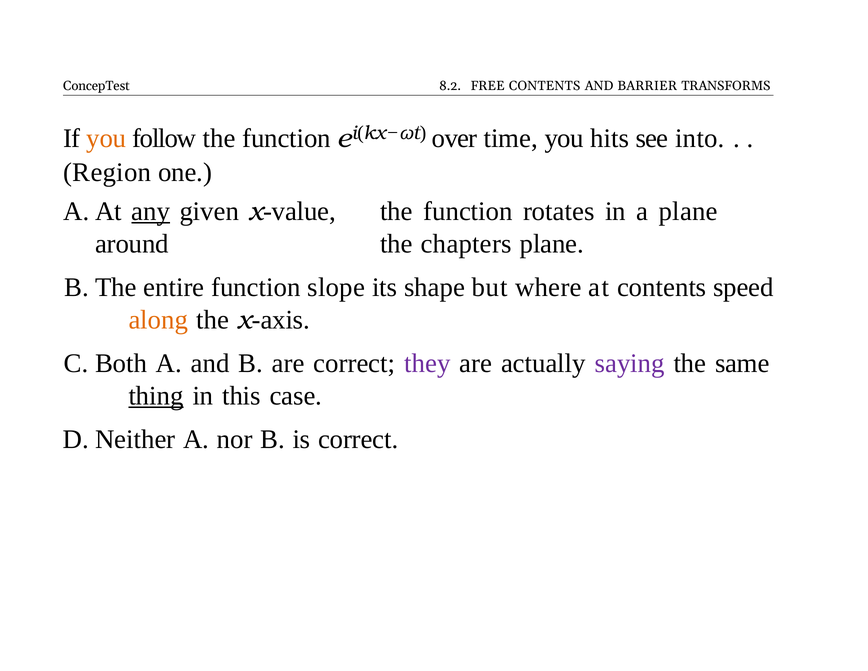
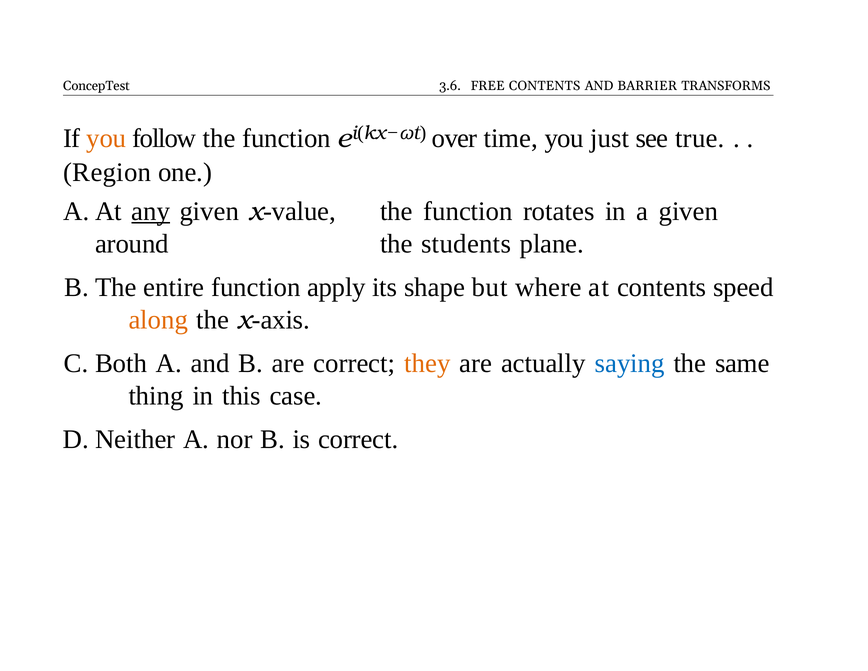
8.2: 8.2 -> 3.6
hits: hits -> just
into: into -> true
a plane: plane -> given
chapters: chapters -> students
slope: slope -> apply
they colour: purple -> orange
saying colour: purple -> blue
thing underline: present -> none
